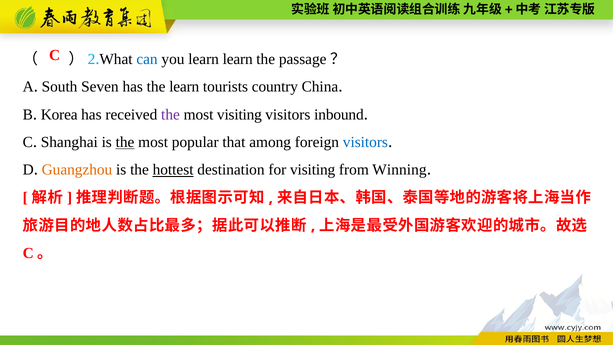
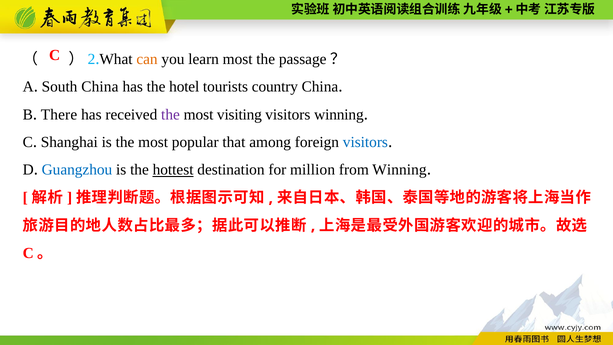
can colour: blue -> orange
learn learn: learn -> most
South Seven: Seven -> China
the learn: learn -> hotel
Korea: Korea -> There
visitors inbound: inbound -> winning
the at (125, 142) underline: present -> none
Guangzhou colour: orange -> blue
for visiting: visiting -> million
